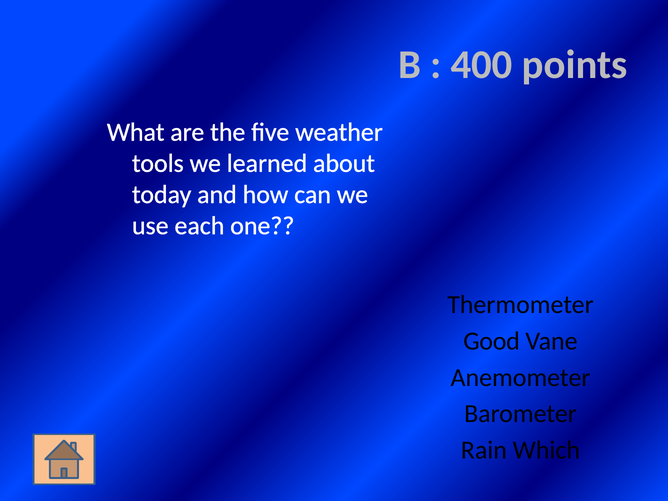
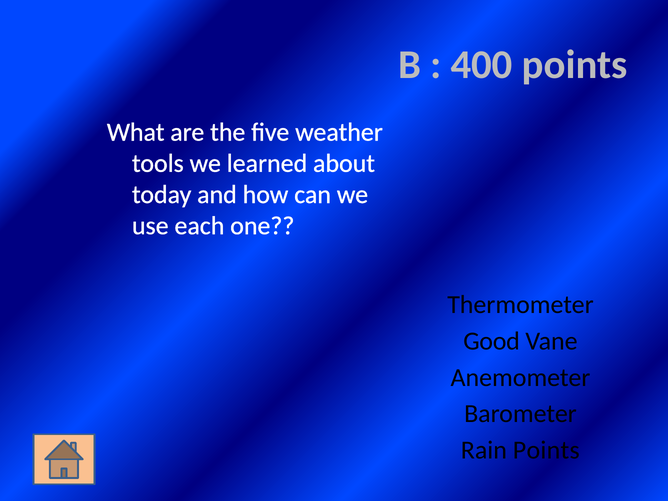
Rain Which: Which -> Points
